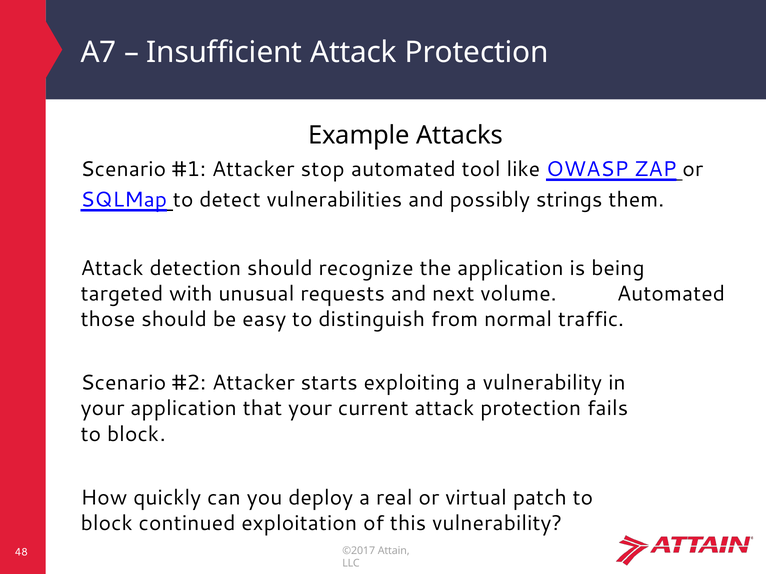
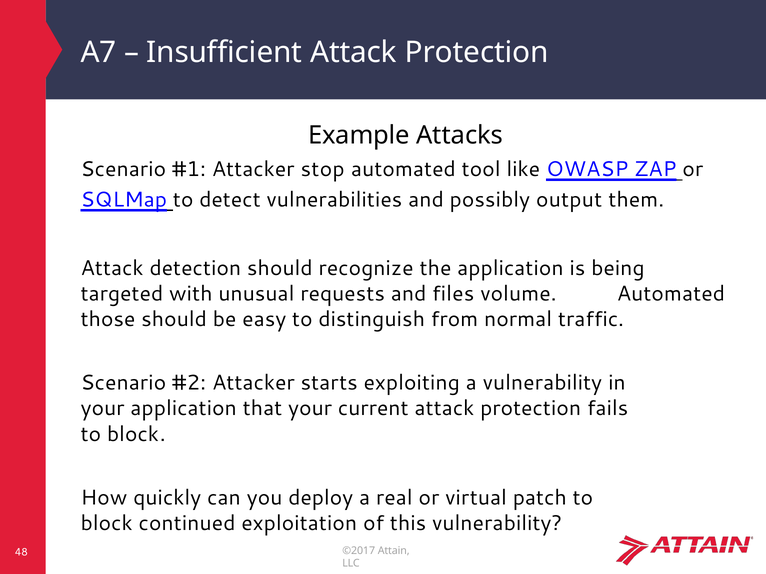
strings: strings -> output
next: next -> files
